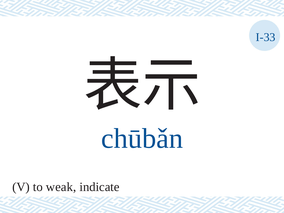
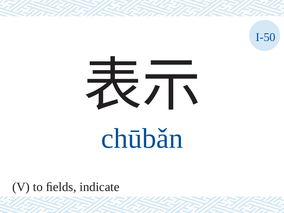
I-33: I-33 -> I-50
weak: weak -> ﬁelds
